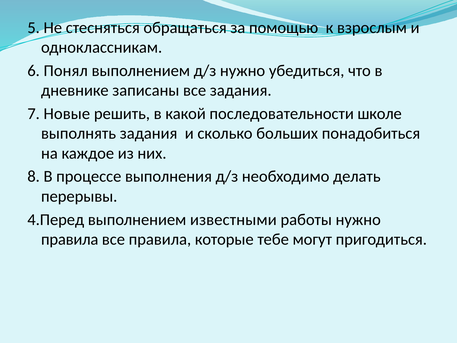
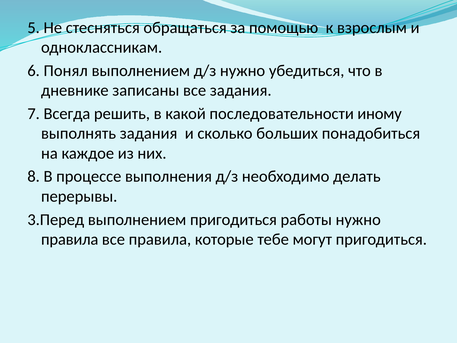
Новые: Новые -> Всегда
школе: школе -> иному
4.Перед: 4.Перед -> 3.Перед
выполнением известными: известными -> пригодиться
